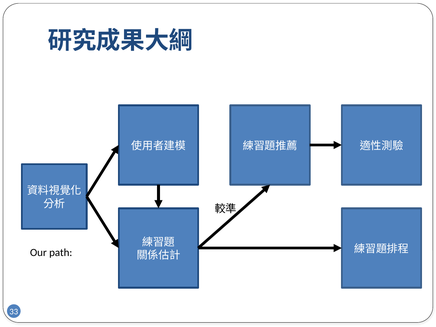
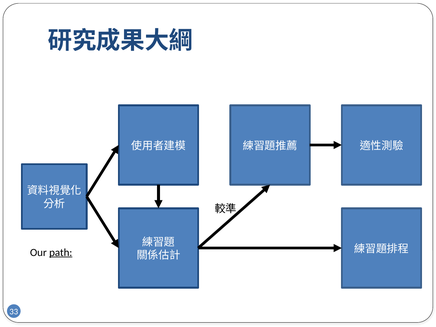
path underline: none -> present
